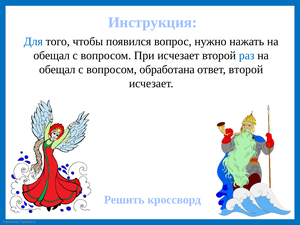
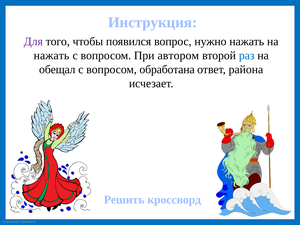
Для colour: blue -> purple
обещал at (52, 55): обещал -> нажать
При исчезает: исчезает -> автором
ответ второй: второй -> района
